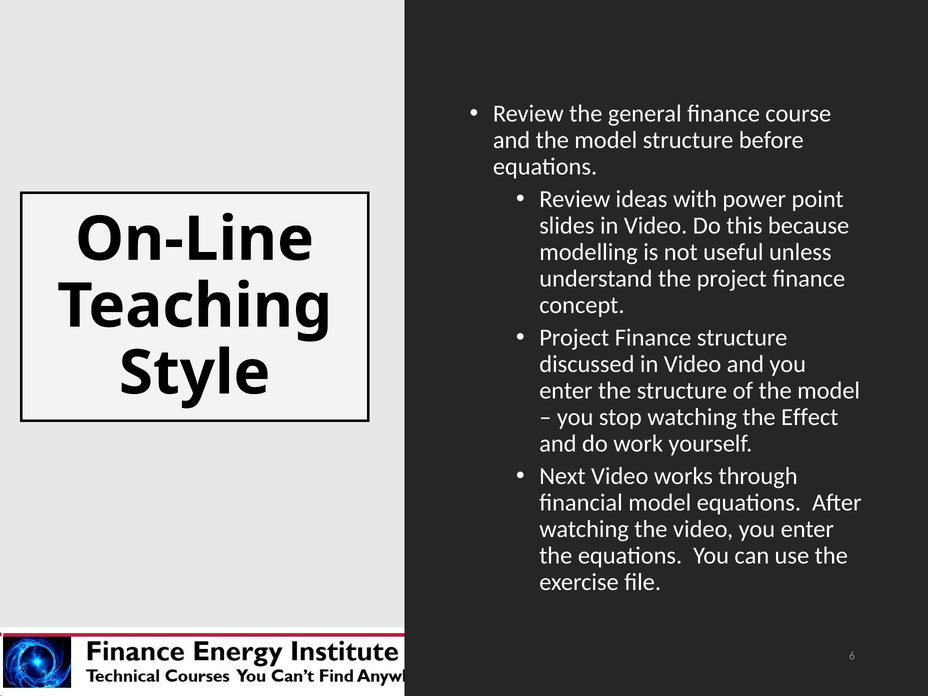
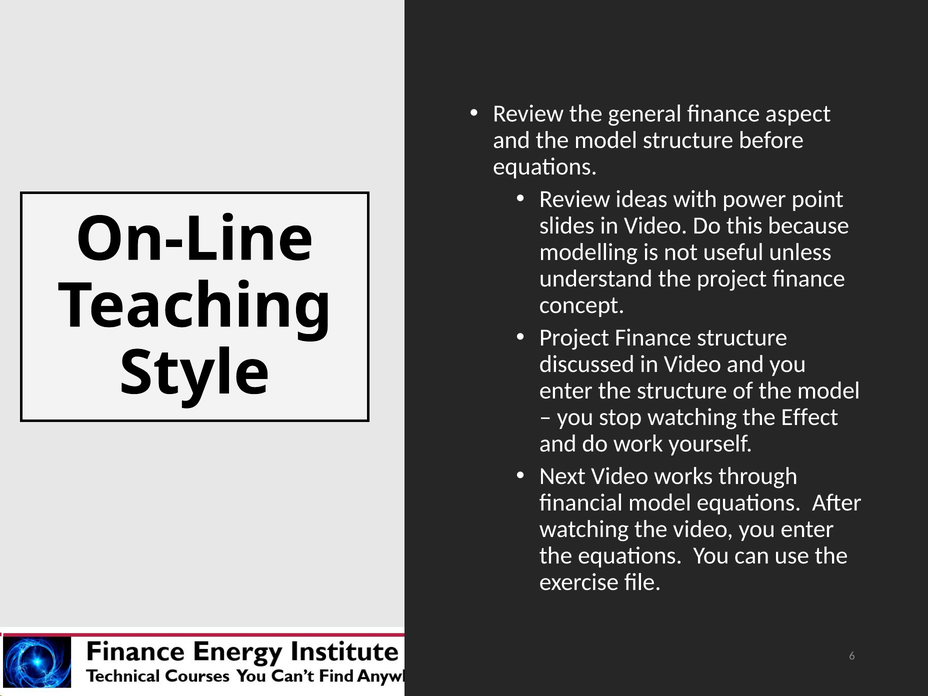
course: course -> aspect
